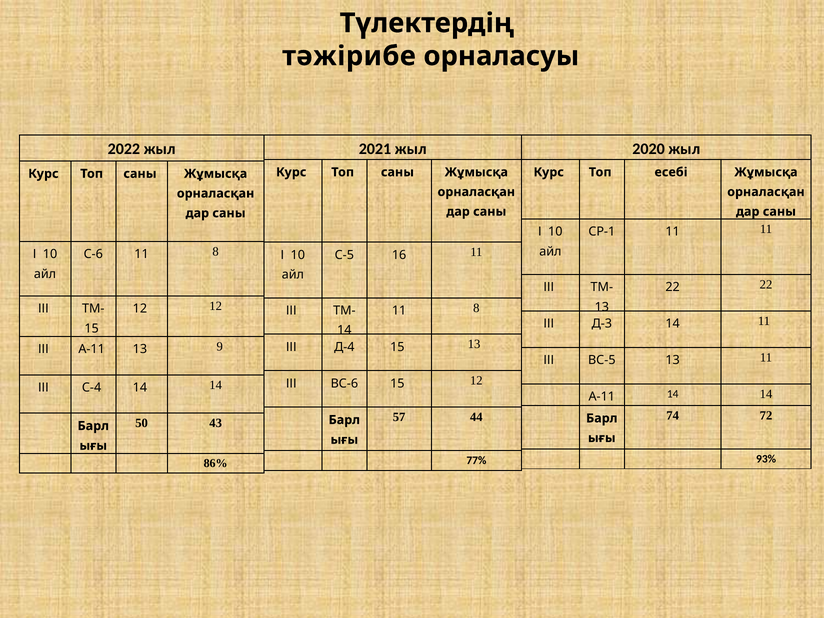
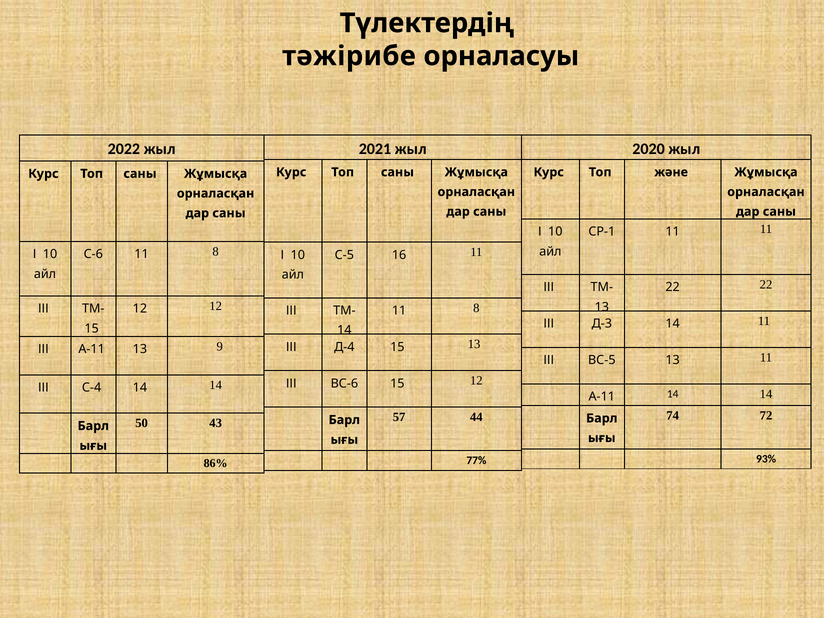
есебі: есебі -> және
